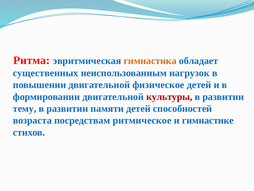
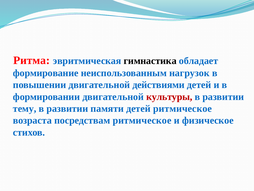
гимнастика colour: orange -> black
существенных: существенных -> формирование
физическое: физическое -> действиями
детей способностей: способностей -> ритмическое
гимнастике: гимнастике -> физическое
